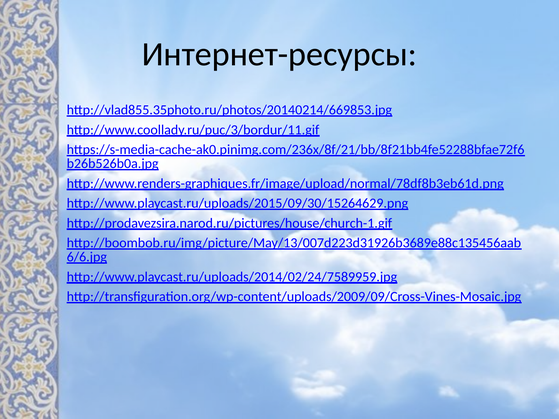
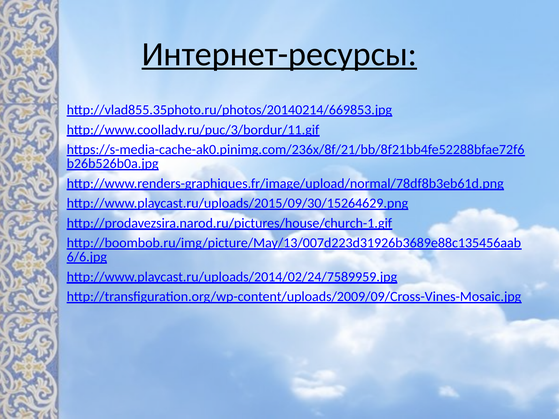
Интернет-ресурсы underline: none -> present
